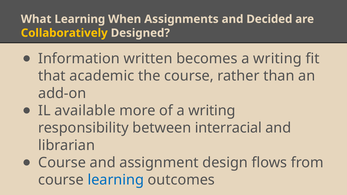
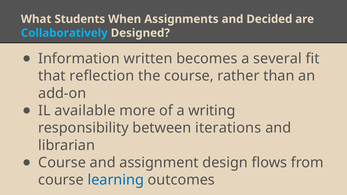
What Learning: Learning -> Students
Collaboratively colour: yellow -> light blue
becomes a writing: writing -> several
academic: academic -> reflection
interracial: interracial -> iterations
